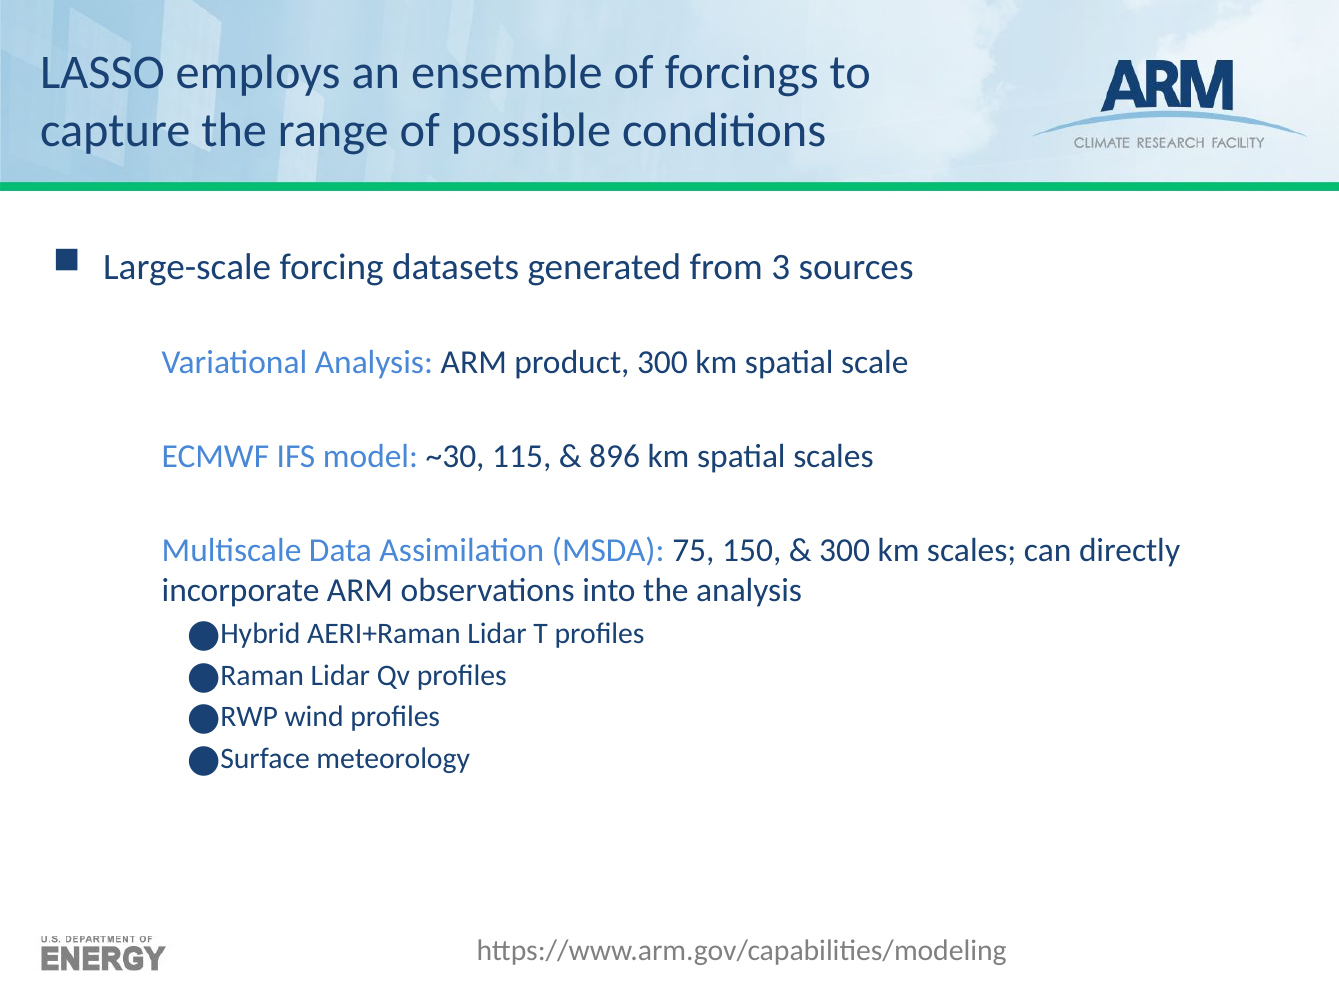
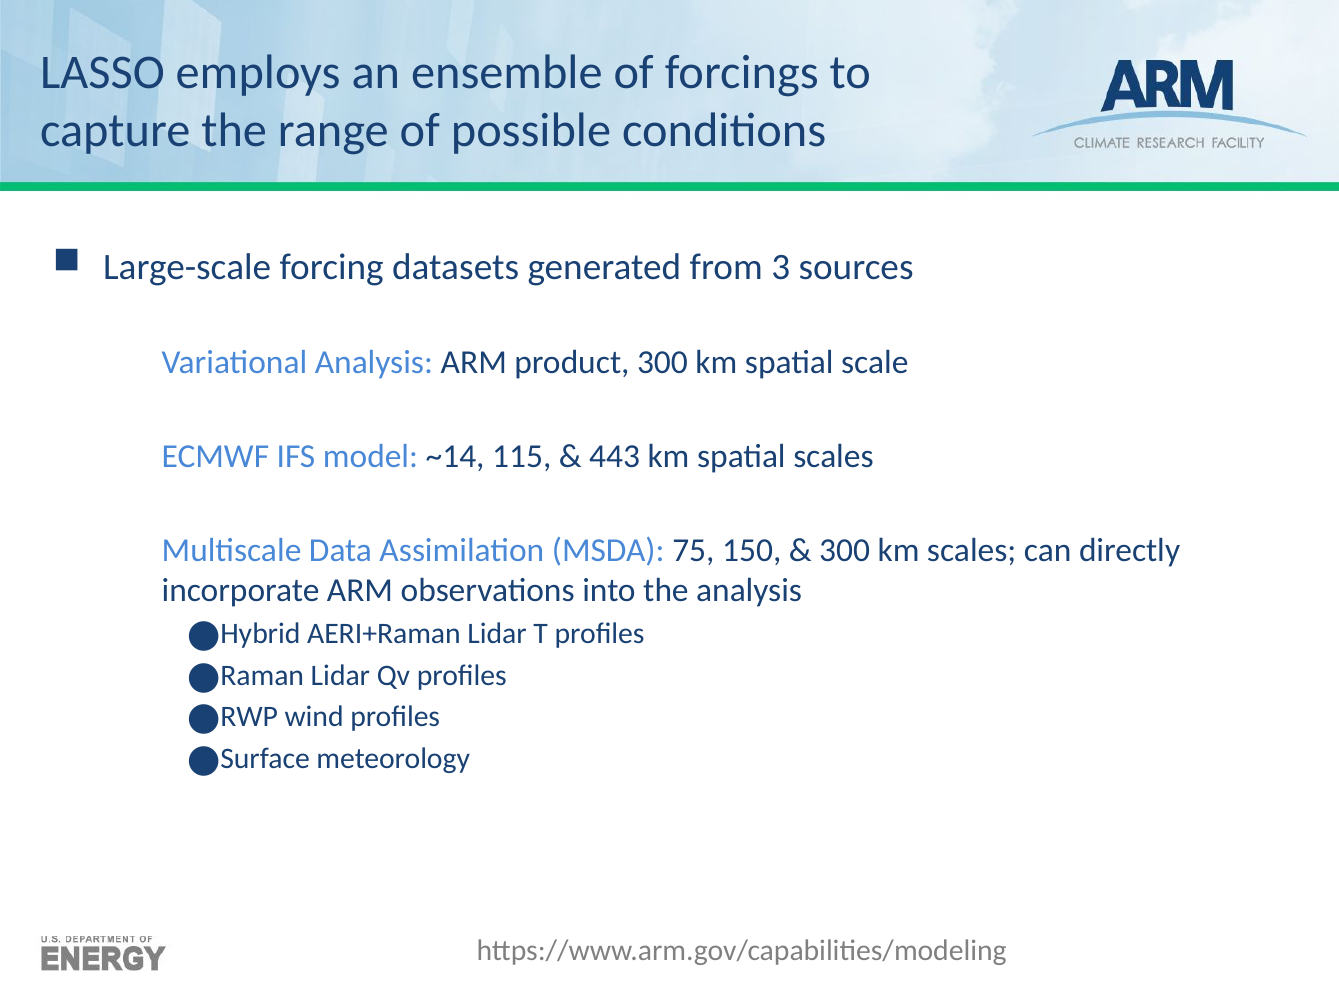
~30: ~30 -> ~14
896: 896 -> 443
